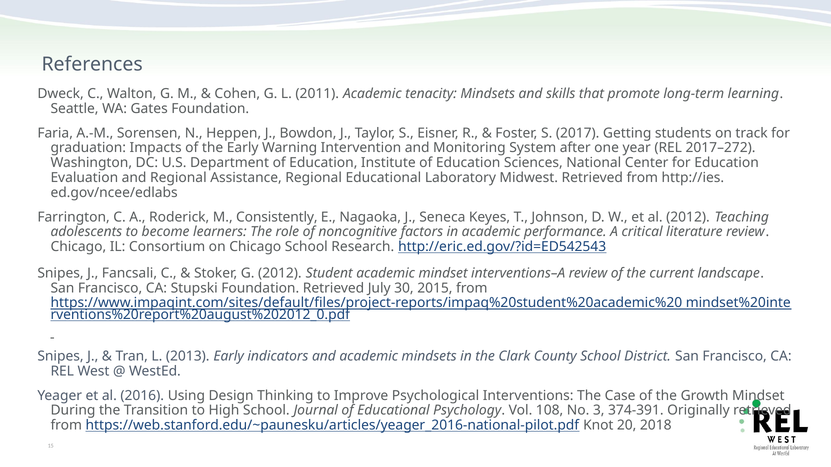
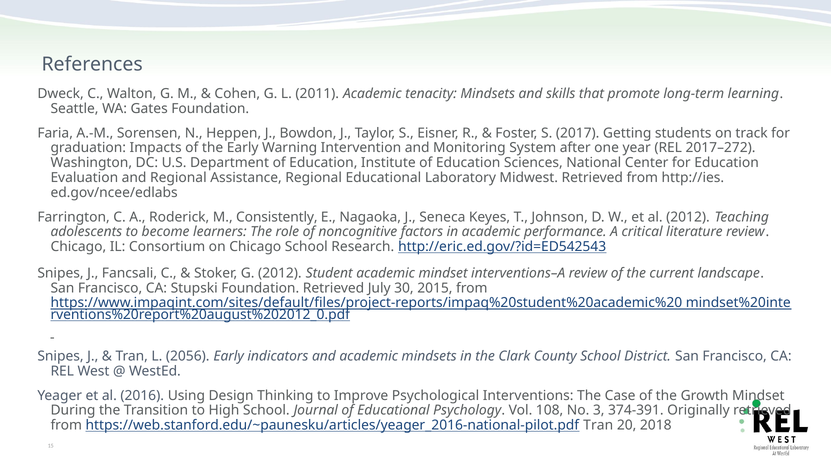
2013: 2013 -> 2056
https://web.stanford.edu/~paunesku/articles/yeager_2016-national-pilot.pdf Knot: Knot -> Tran
